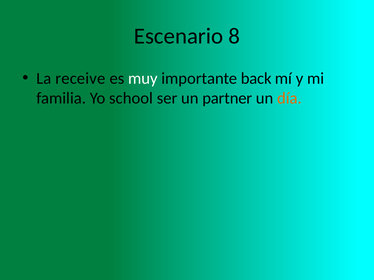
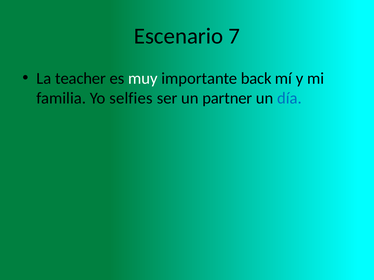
8: 8 -> 7
receive: receive -> teacher
school: school -> selfies
día colour: orange -> blue
